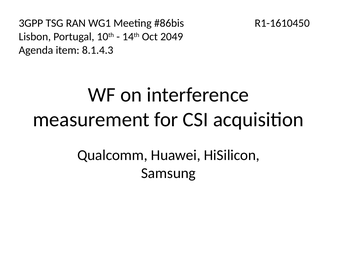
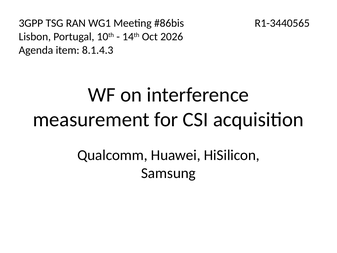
R1-1610450: R1-1610450 -> R1-3440565
2049: 2049 -> 2026
